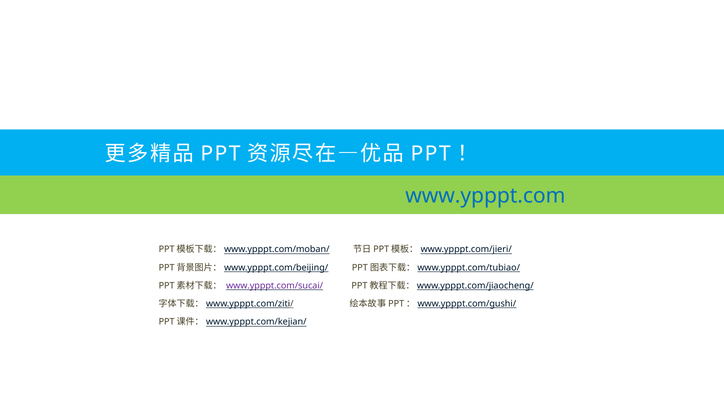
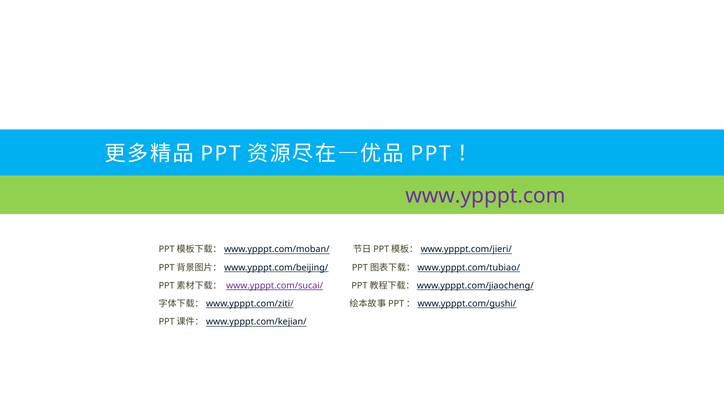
www.ypppt.com colour: blue -> purple
